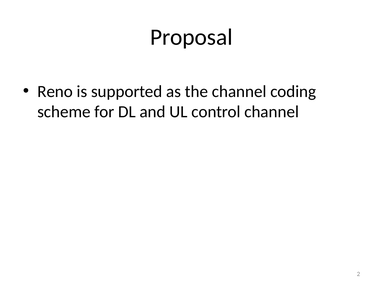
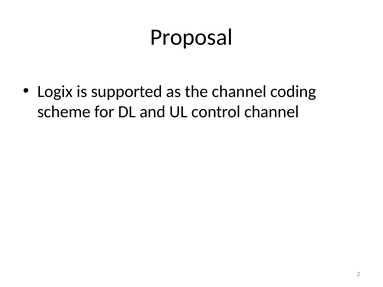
Reno: Reno -> Logix
